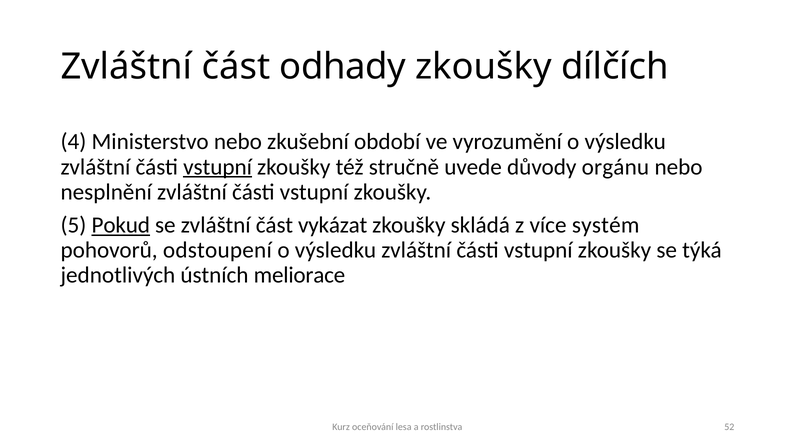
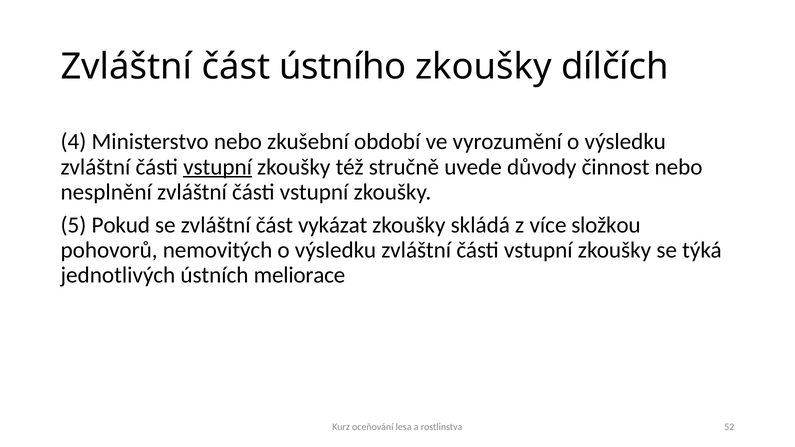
odhady: odhady -> ústního
orgánu: orgánu -> činnost
Pokud underline: present -> none
systém: systém -> složkou
odstoupení: odstoupení -> nemovitých
